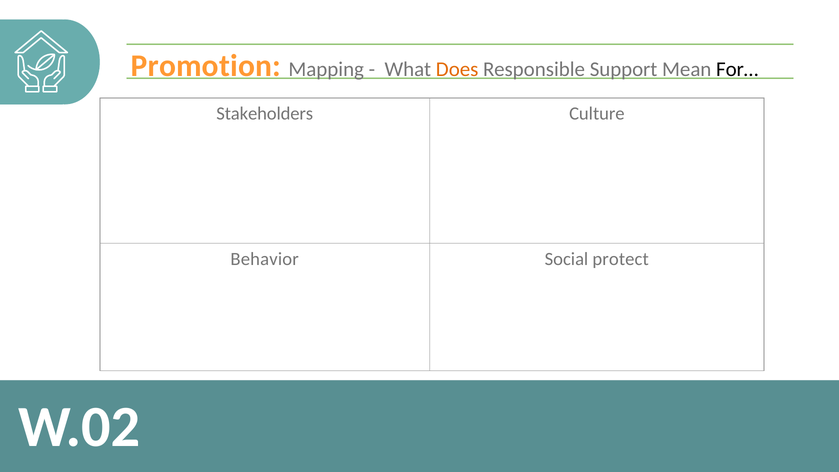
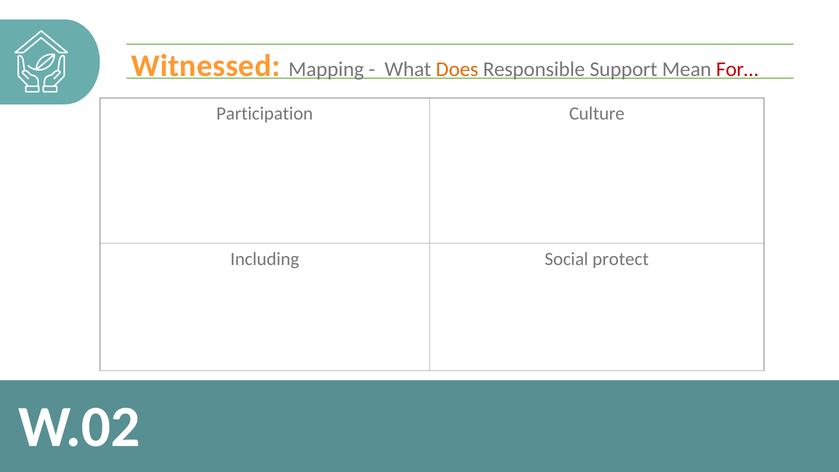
Promotion: Promotion -> Witnessed
For… colour: black -> red
Stakeholders: Stakeholders -> Participation
Behavior: Behavior -> Including
